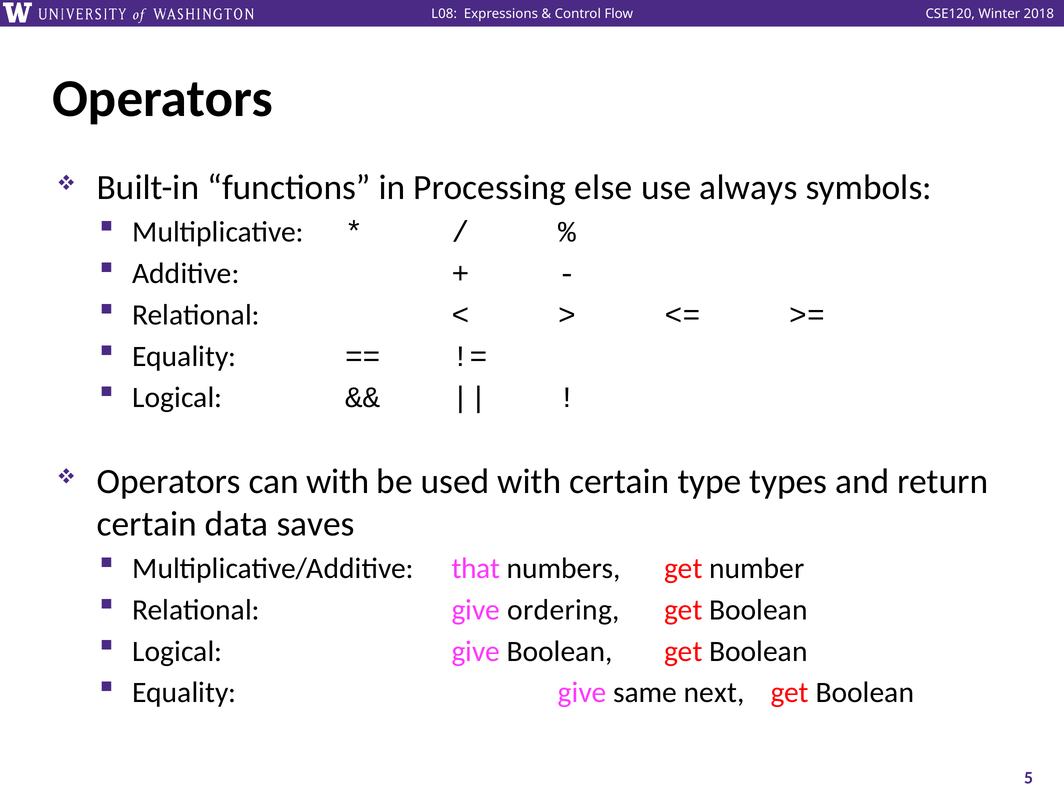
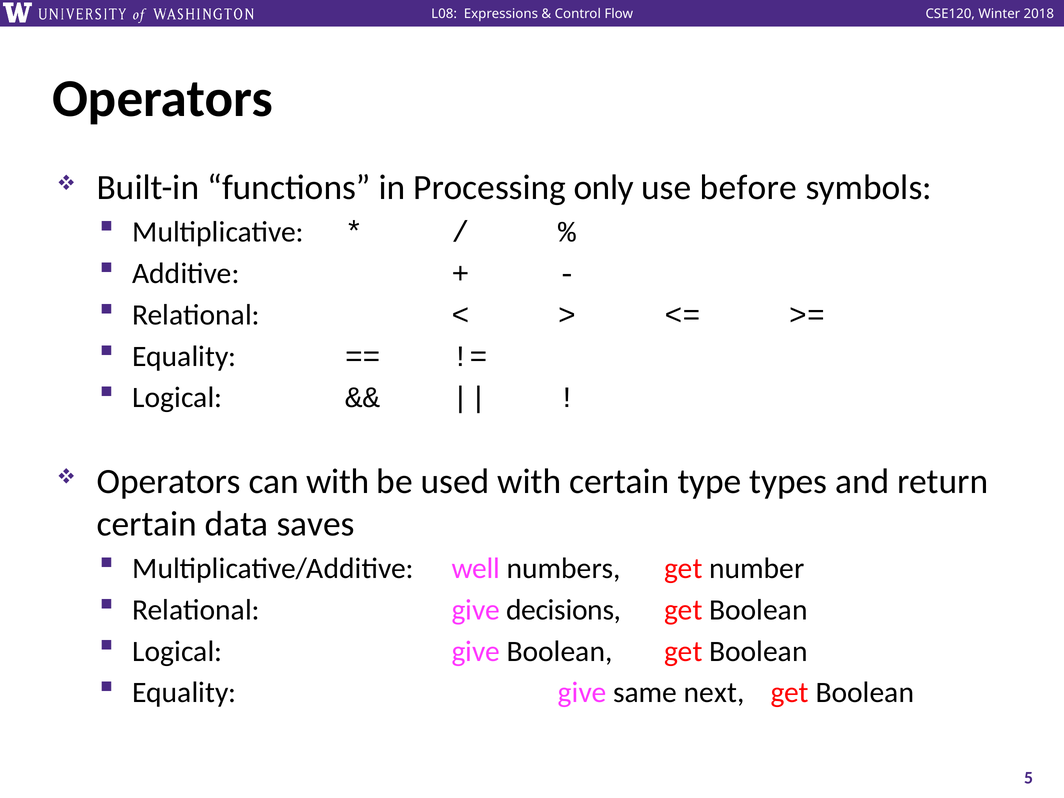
else: else -> only
always: always -> before
that: that -> well
ordering: ordering -> decisions
